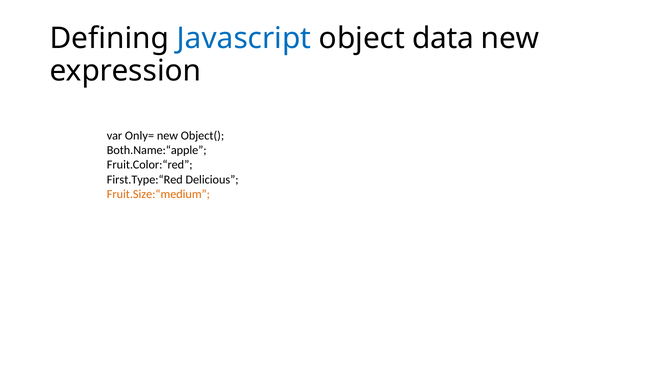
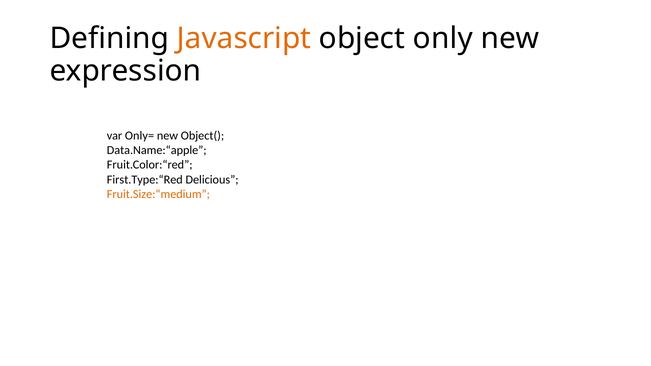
Javascript colour: blue -> orange
data: data -> only
Both.Name:“apple: Both.Name:“apple -> Data.Name:“apple
